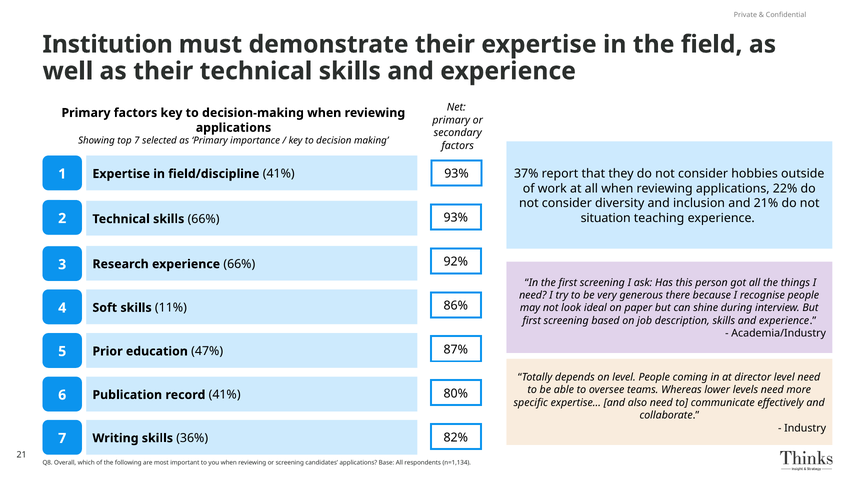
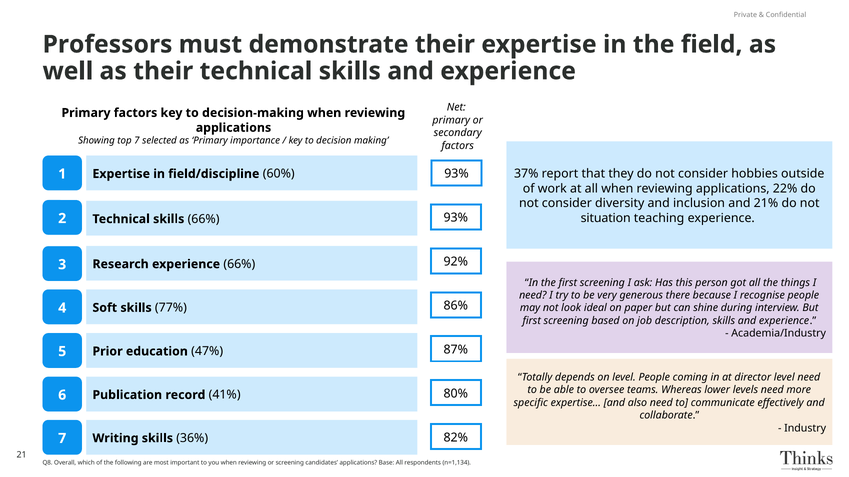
Institution: Institution -> Professors
field/discipline 41%: 41% -> 60%
11%: 11% -> 77%
